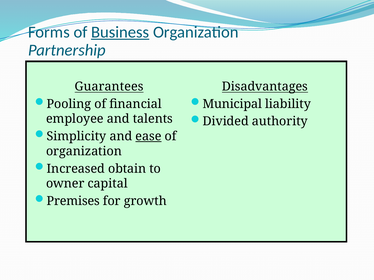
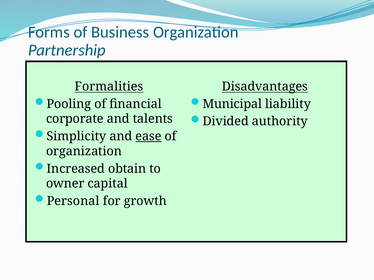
Business underline: present -> none
Guarantees: Guarantees -> Formalities
employee: employee -> corporate
Premises: Premises -> Personal
